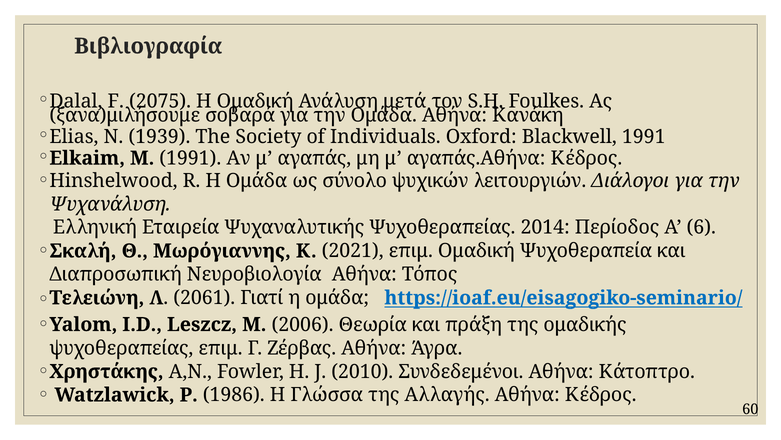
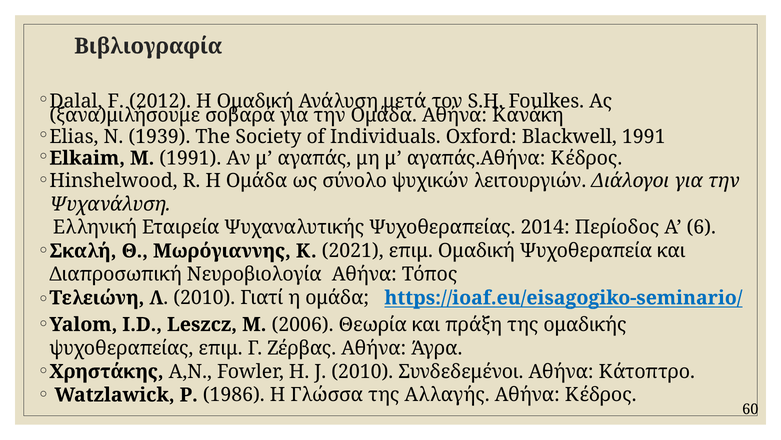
2075: 2075 -> 2012
Λ 2061: 2061 -> 2010
